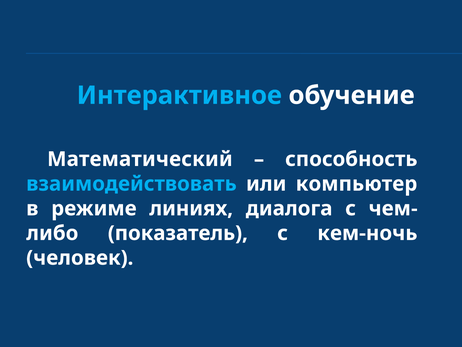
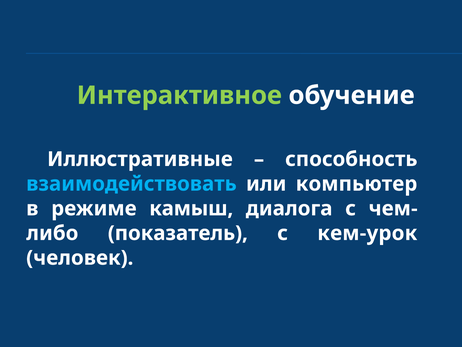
Интерактивное colour: light blue -> light green
Математический: Математический -> Иллюстративные
линиях: линиях -> камыш
кем-ночь: кем-ночь -> кем-урок
